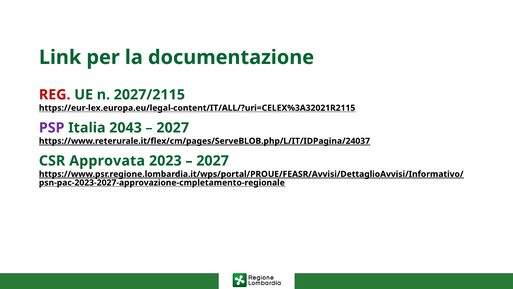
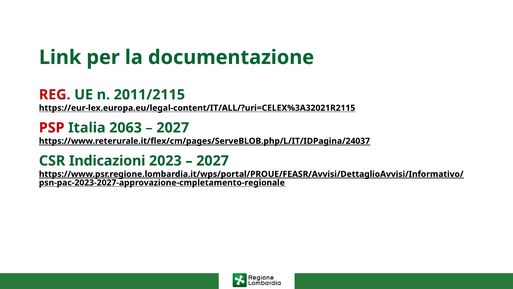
2027/2115: 2027/2115 -> 2011/2115
PSP colour: purple -> red
2043: 2043 -> 2063
Approvata: Approvata -> Indicazioni
